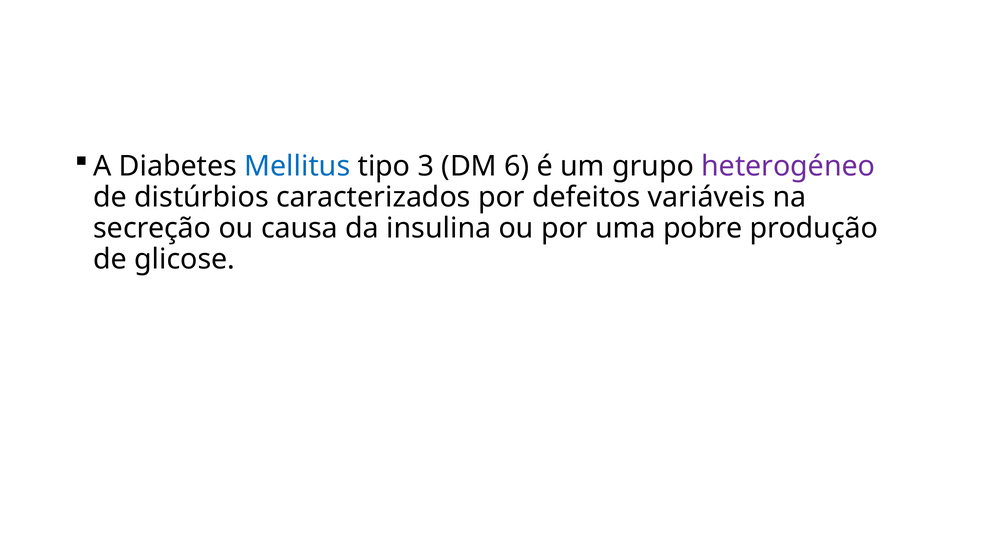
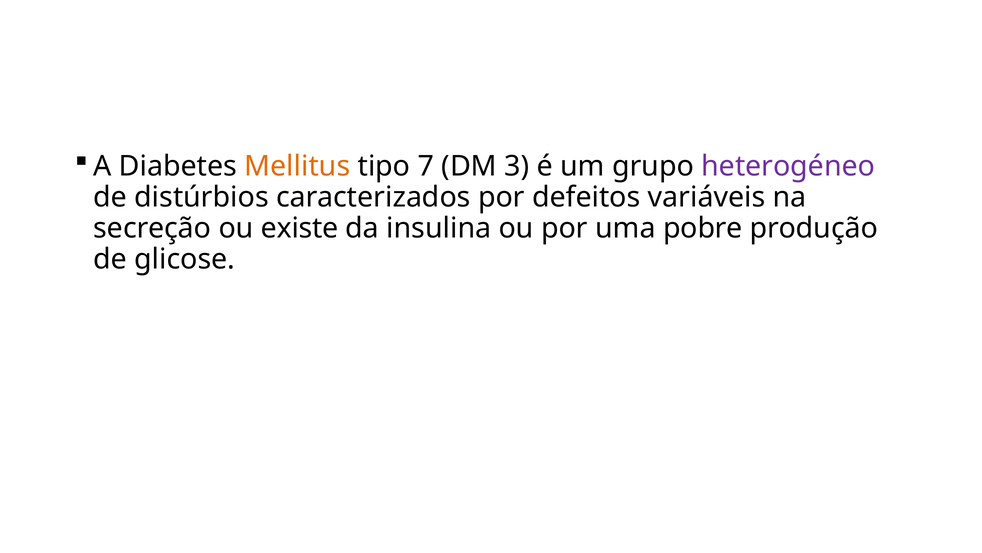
Mellitus colour: blue -> orange
3: 3 -> 7
6: 6 -> 3
causa: causa -> existe
